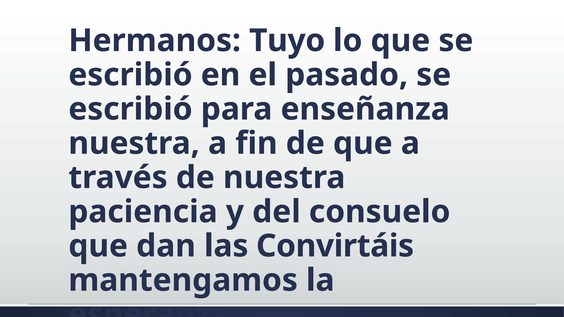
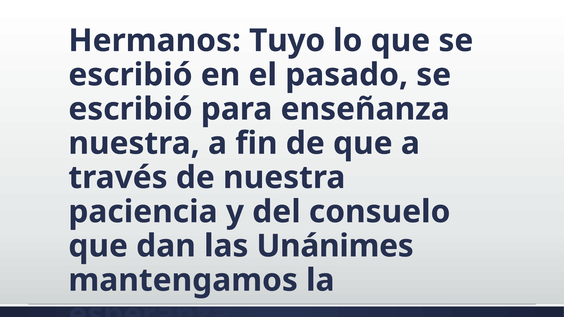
Convirtáis: Convirtáis -> Unánimes
